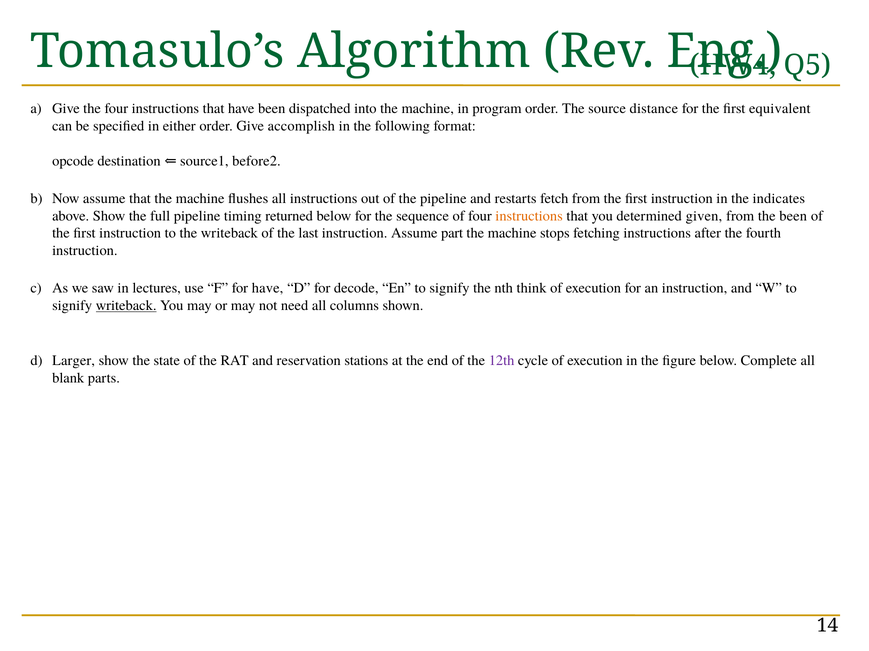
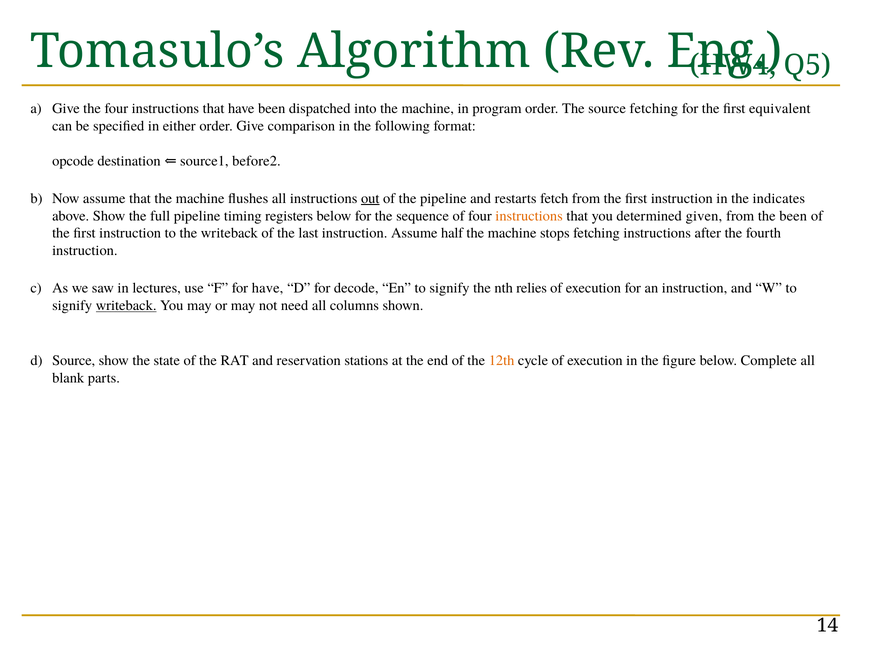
source distance: distance -> fetching
accomplish: accomplish -> comparison
out underline: none -> present
returned: returned -> registers
part: part -> half
think: think -> relies
d Larger: Larger -> Source
12th colour: purple -> orange
